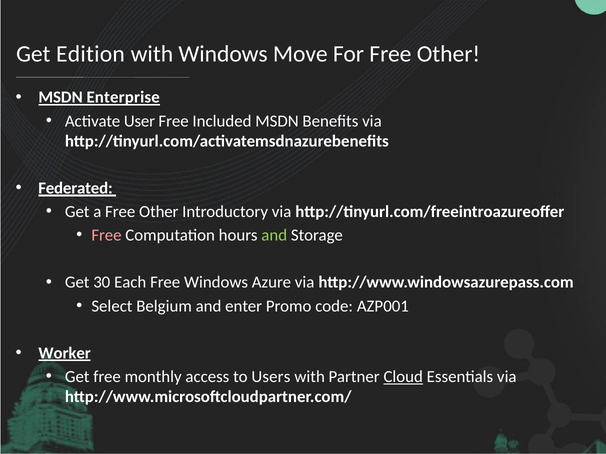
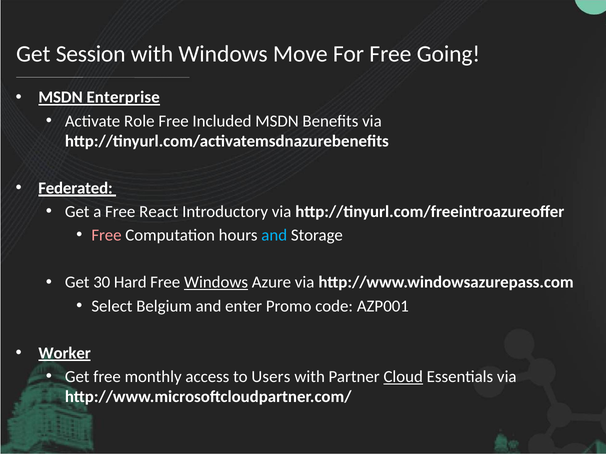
Edition: Edition -> Session
For Free Other: Other -> Going
User: User -> Role
a Free Other: Other -> React
and at (274, 236) colour: light green -> light blue
Each: Each -> Hard
Windows at (216, 283) underline: none -> present
